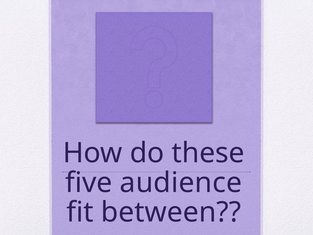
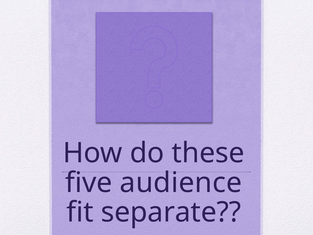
between: between -> separate
